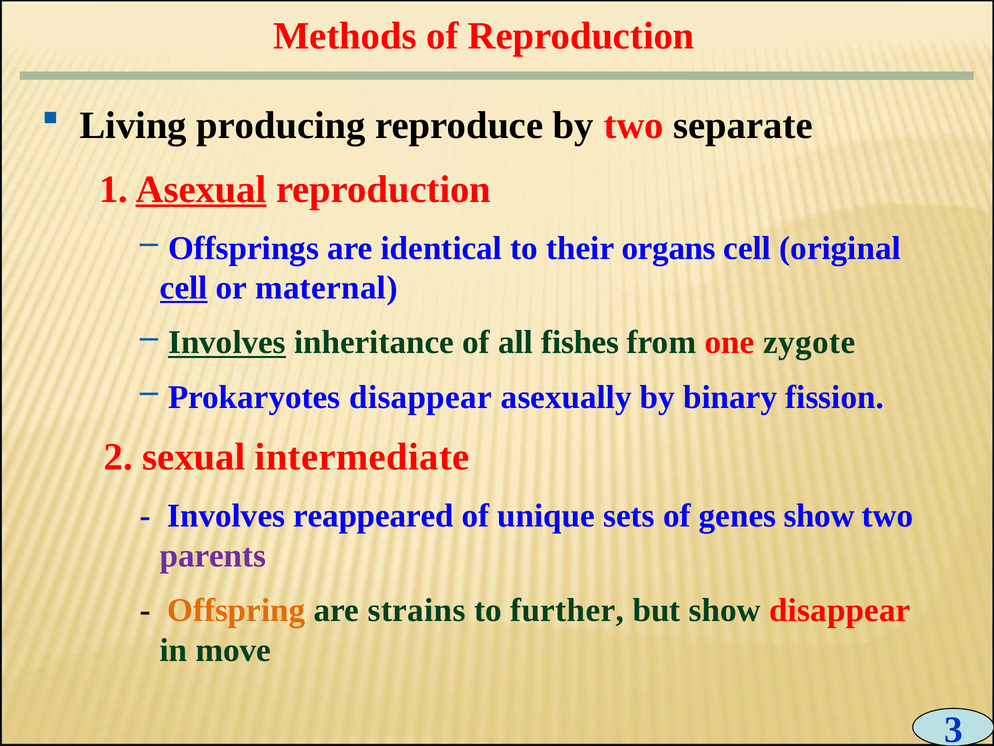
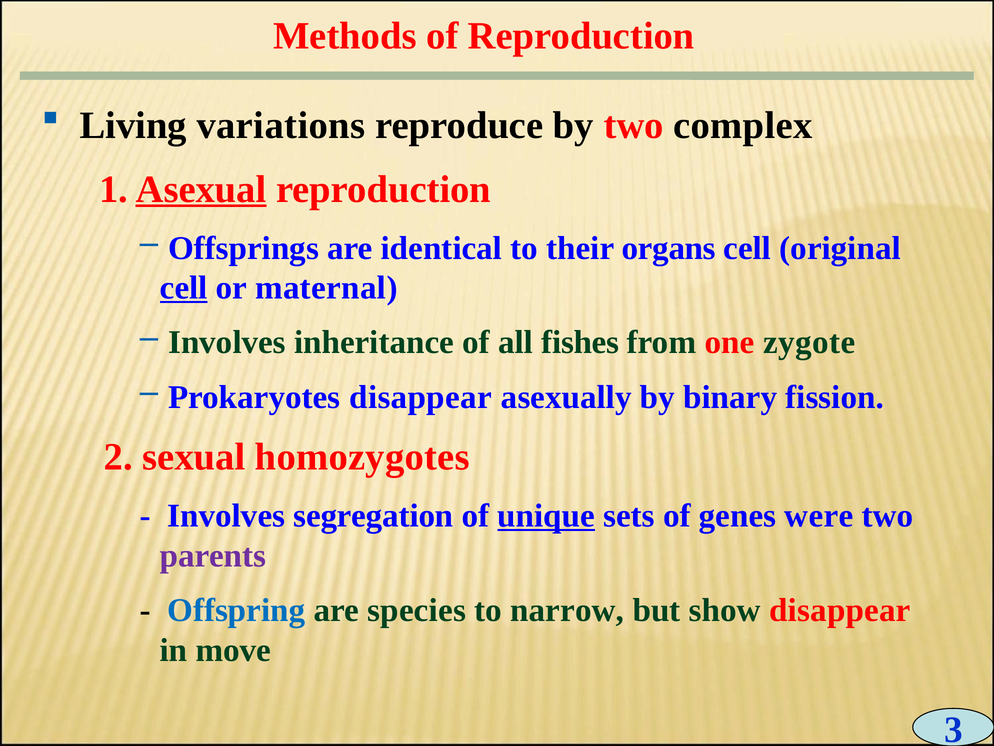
producing: producing -> variations
separate: separate -> complex
Involves at (227, 342) underline: present -> none
intermediate: intermediate -> homozygotes
reappeared: reappeared -> segregation
unique underline: none -> present
genes show: show -> were
Offspring colour: orange -> blue
strains: strains -> species
further: further -> narrow
